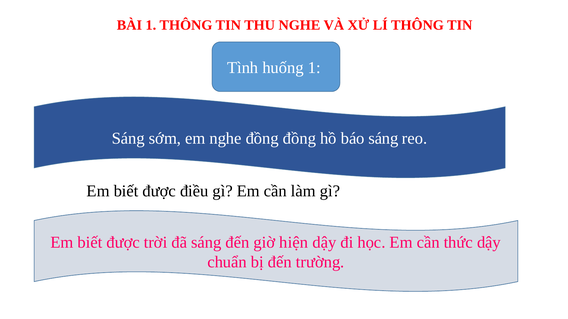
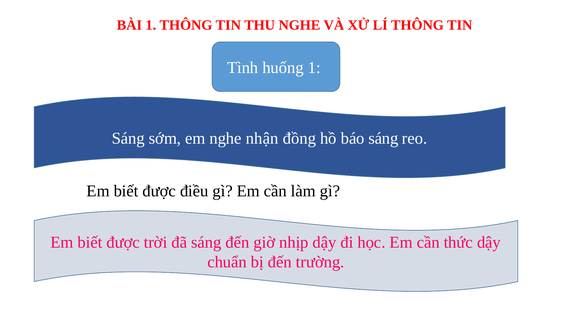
nghe đồng: đồng -> nhận
hiện: hiện -> nhịp
